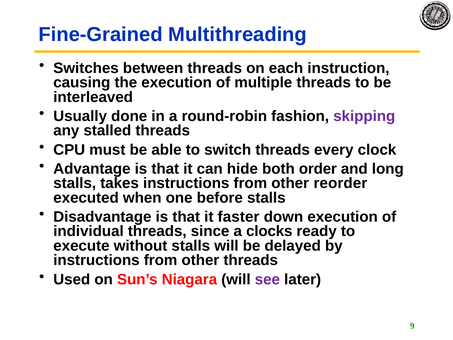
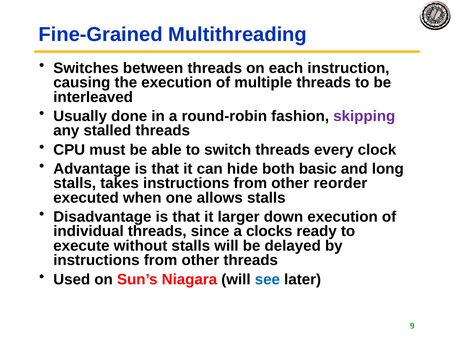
order: order -> basic
before: before -> allows
faster: faster -> larger
see colour: purple -> blue
